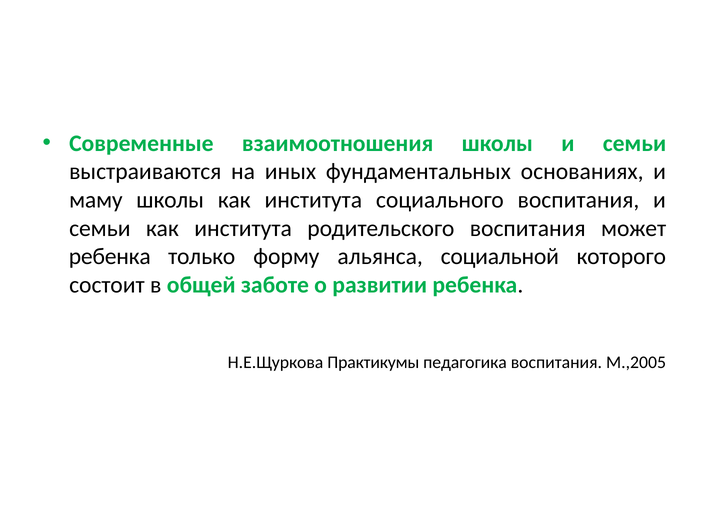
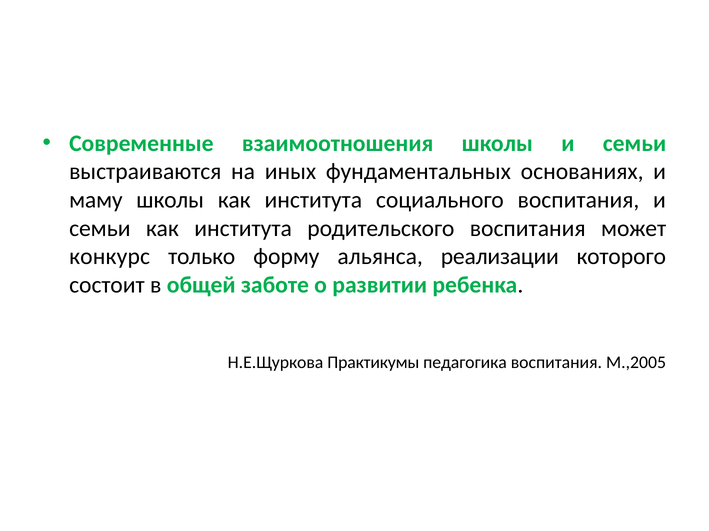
ребенка at (110, 257): ребенка -> конкурс
социальной: социальной -> реализации
